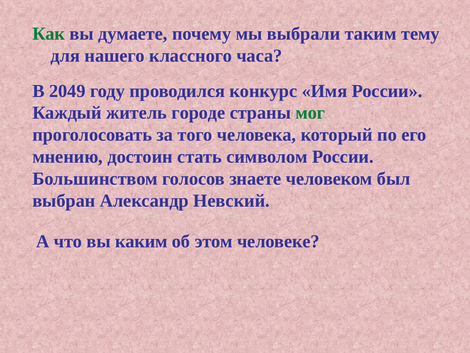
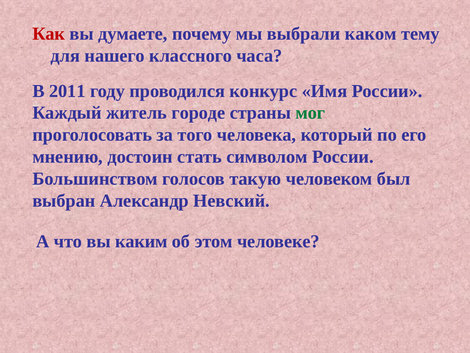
Как colour: green -> red
таким: таким -> каком
2049: 2049 -> 2011
знаете: знаете -> такую
